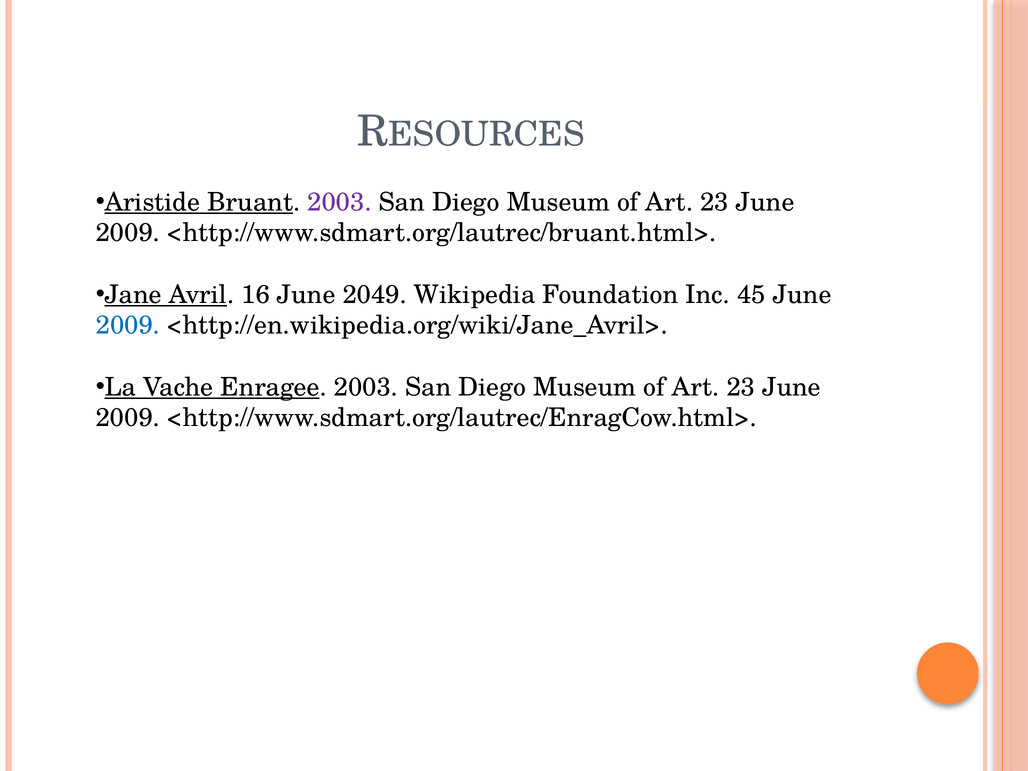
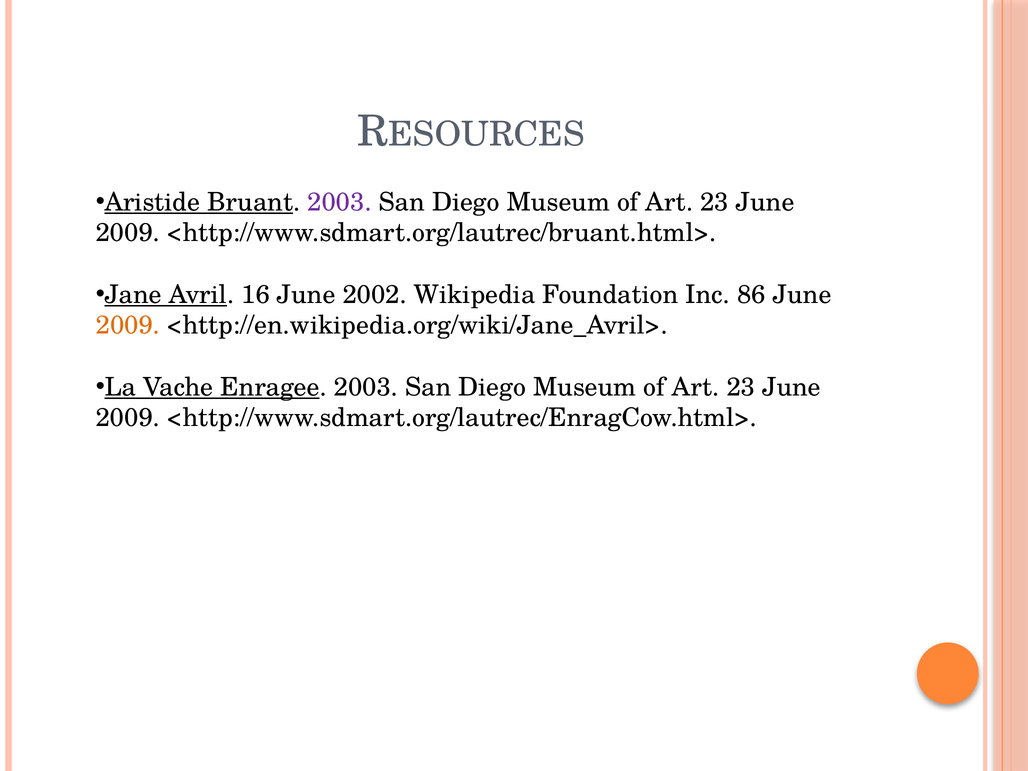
2049: 2049 -> 2002
45: 45 -> 86
2009 at (128, 325) colour: blue -> orange
